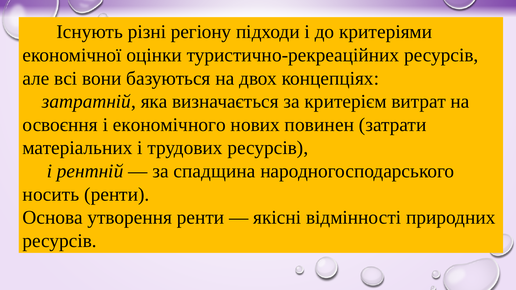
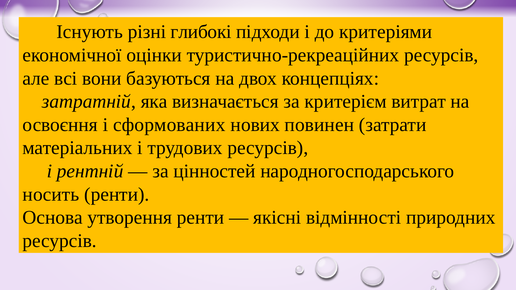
регіону: регіону -> глибокі
економічного: економічного -> сформованих
спадщина: спадщина -> цінностей
